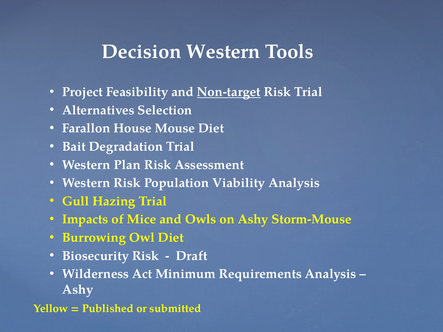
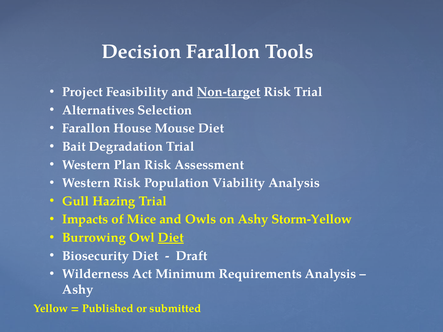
Decision Western: Western -> Farallon
Storm-Mouse: Storm-Mouse -> Storm-Yellow
Diet at (171, 238) underline: none -> present
Biosecurity Risk: Risk -> Diet
